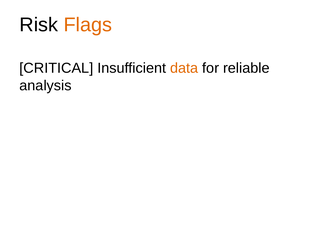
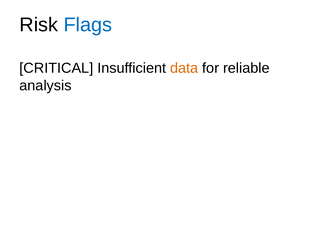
Flags colour: orange -> blue
